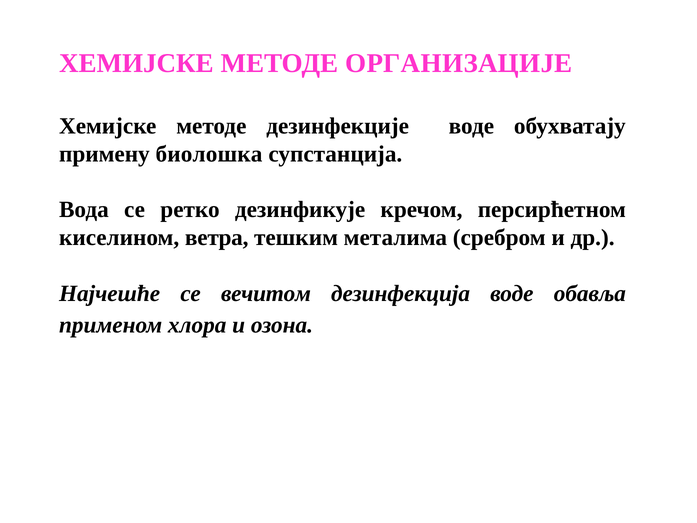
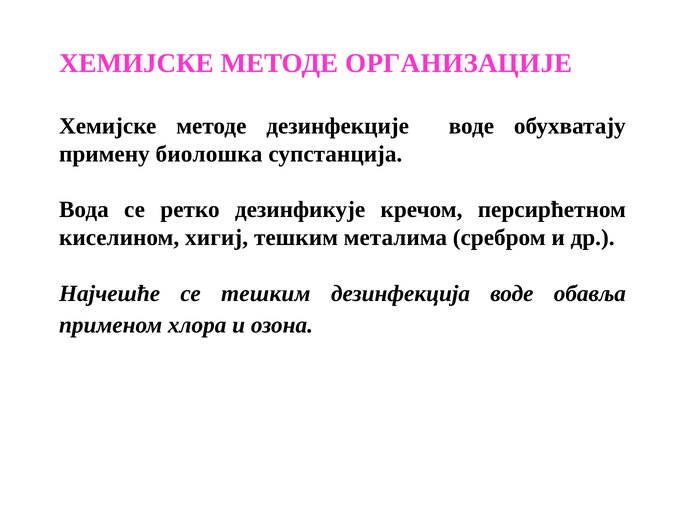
ветра: ветра -> хигиј
се вечитом: вечитом -> тешким
